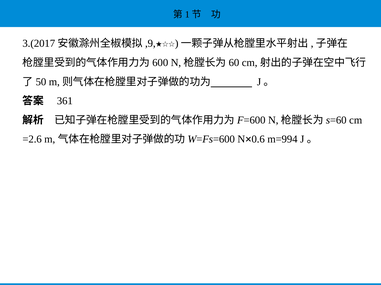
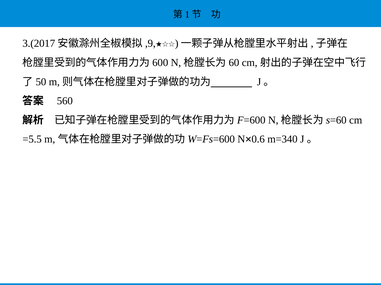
361: 361 -> 560
=2.6: =2.6 -> =5.5
m=994: m=994 -> m=340
